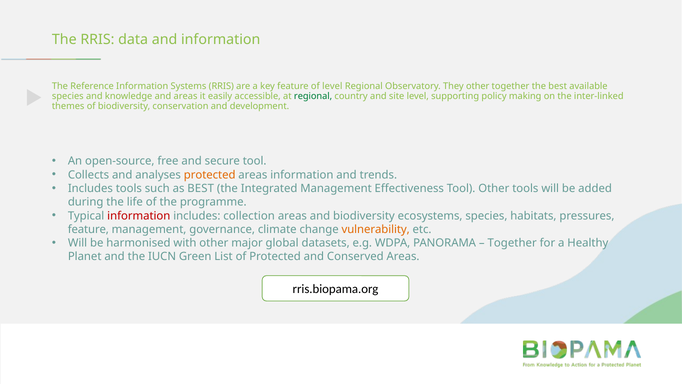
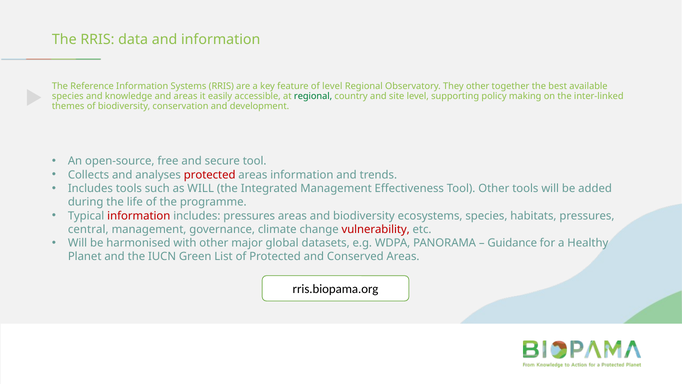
protected at (210, 175) colour: orange -> red
as BEST: BEST -> WILL
includes collection: collection -> pressures
feature at (88, 229): feature -> central
vulnerability colour: orange -> red
Together at (512, 243): Together -> Guidance
